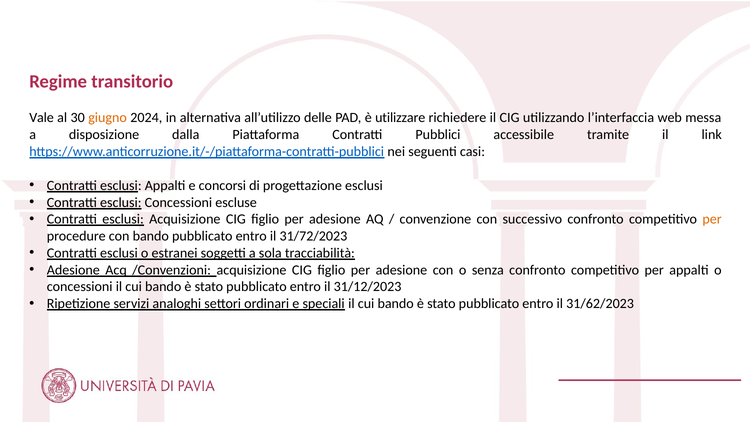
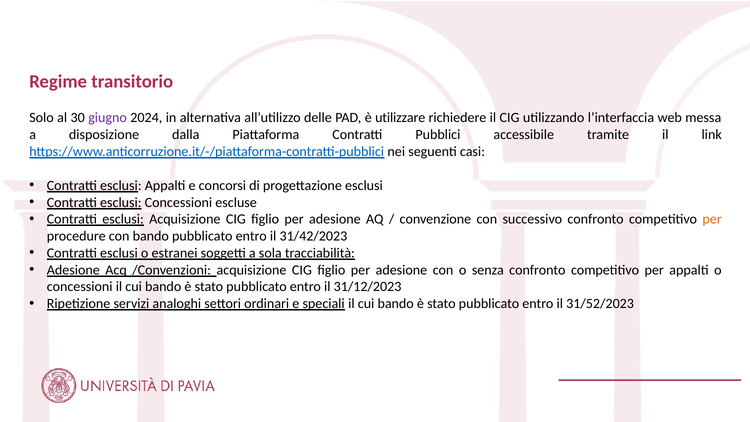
Vale: Vale -> Solo
giugno colour: orange -> purple
31/72/2023: 31/72/2023 -> 31/42/2023
31/62/2023: 31/62/2023 -> 31/52/2023
